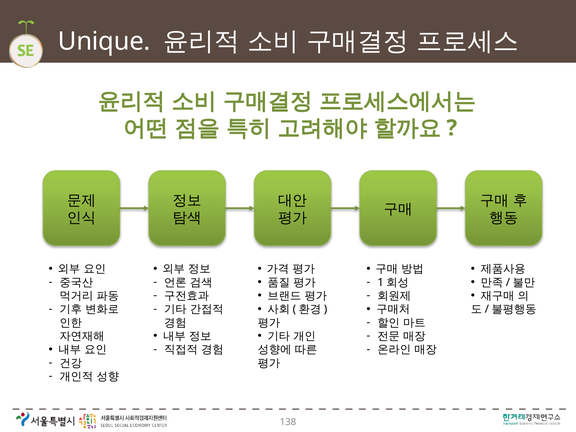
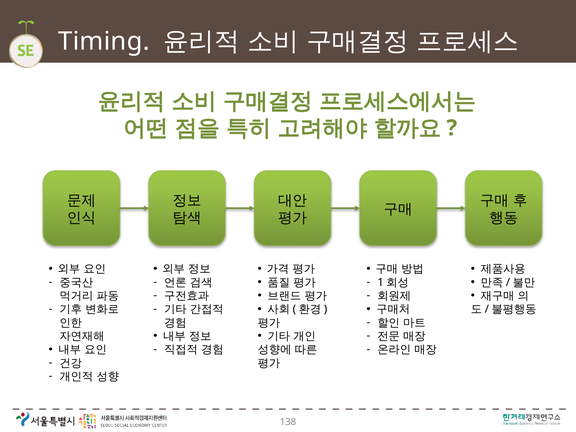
Unique: Unique -> Timing
